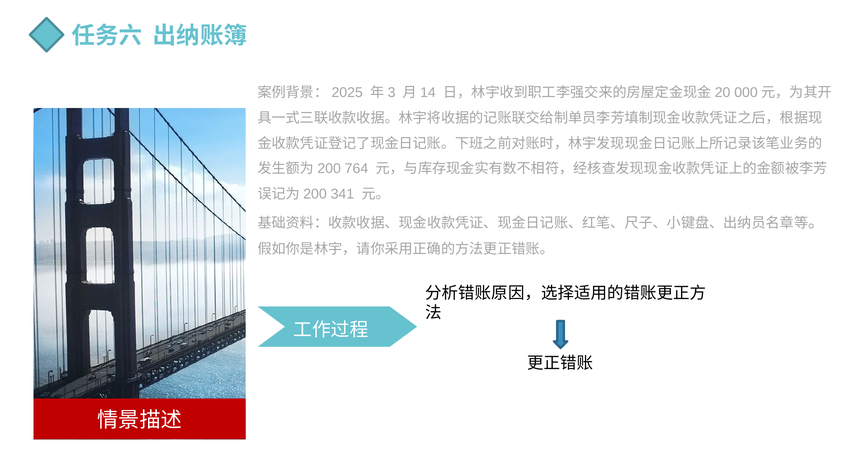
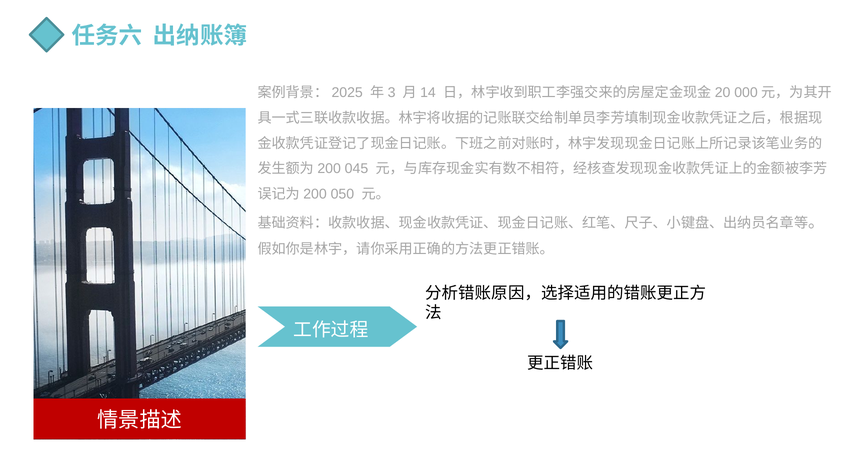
764: 764 -> 045
341: 341 -> 050
